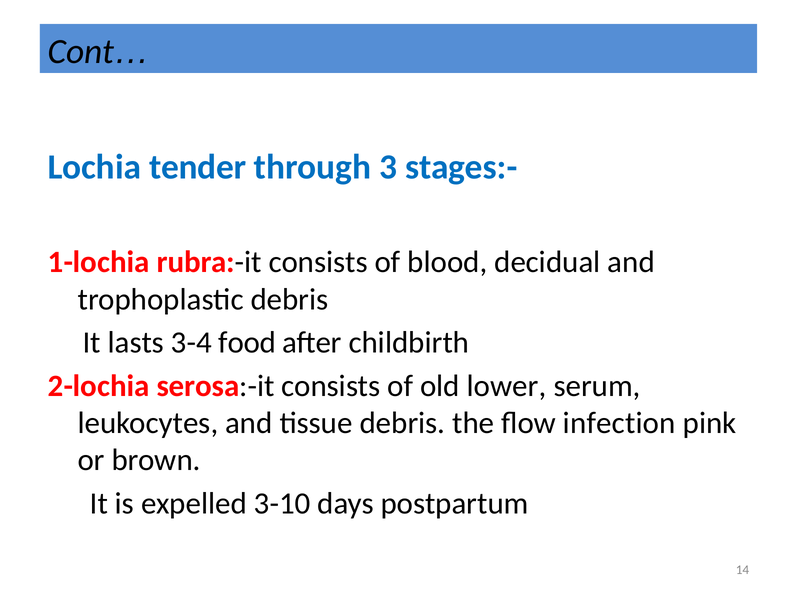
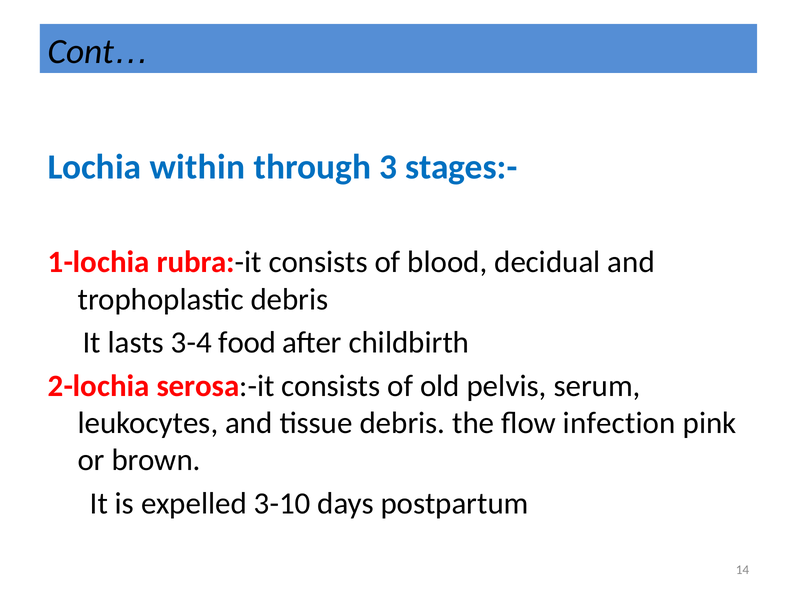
tender: tender -> within
lower: lower -> pelvis
